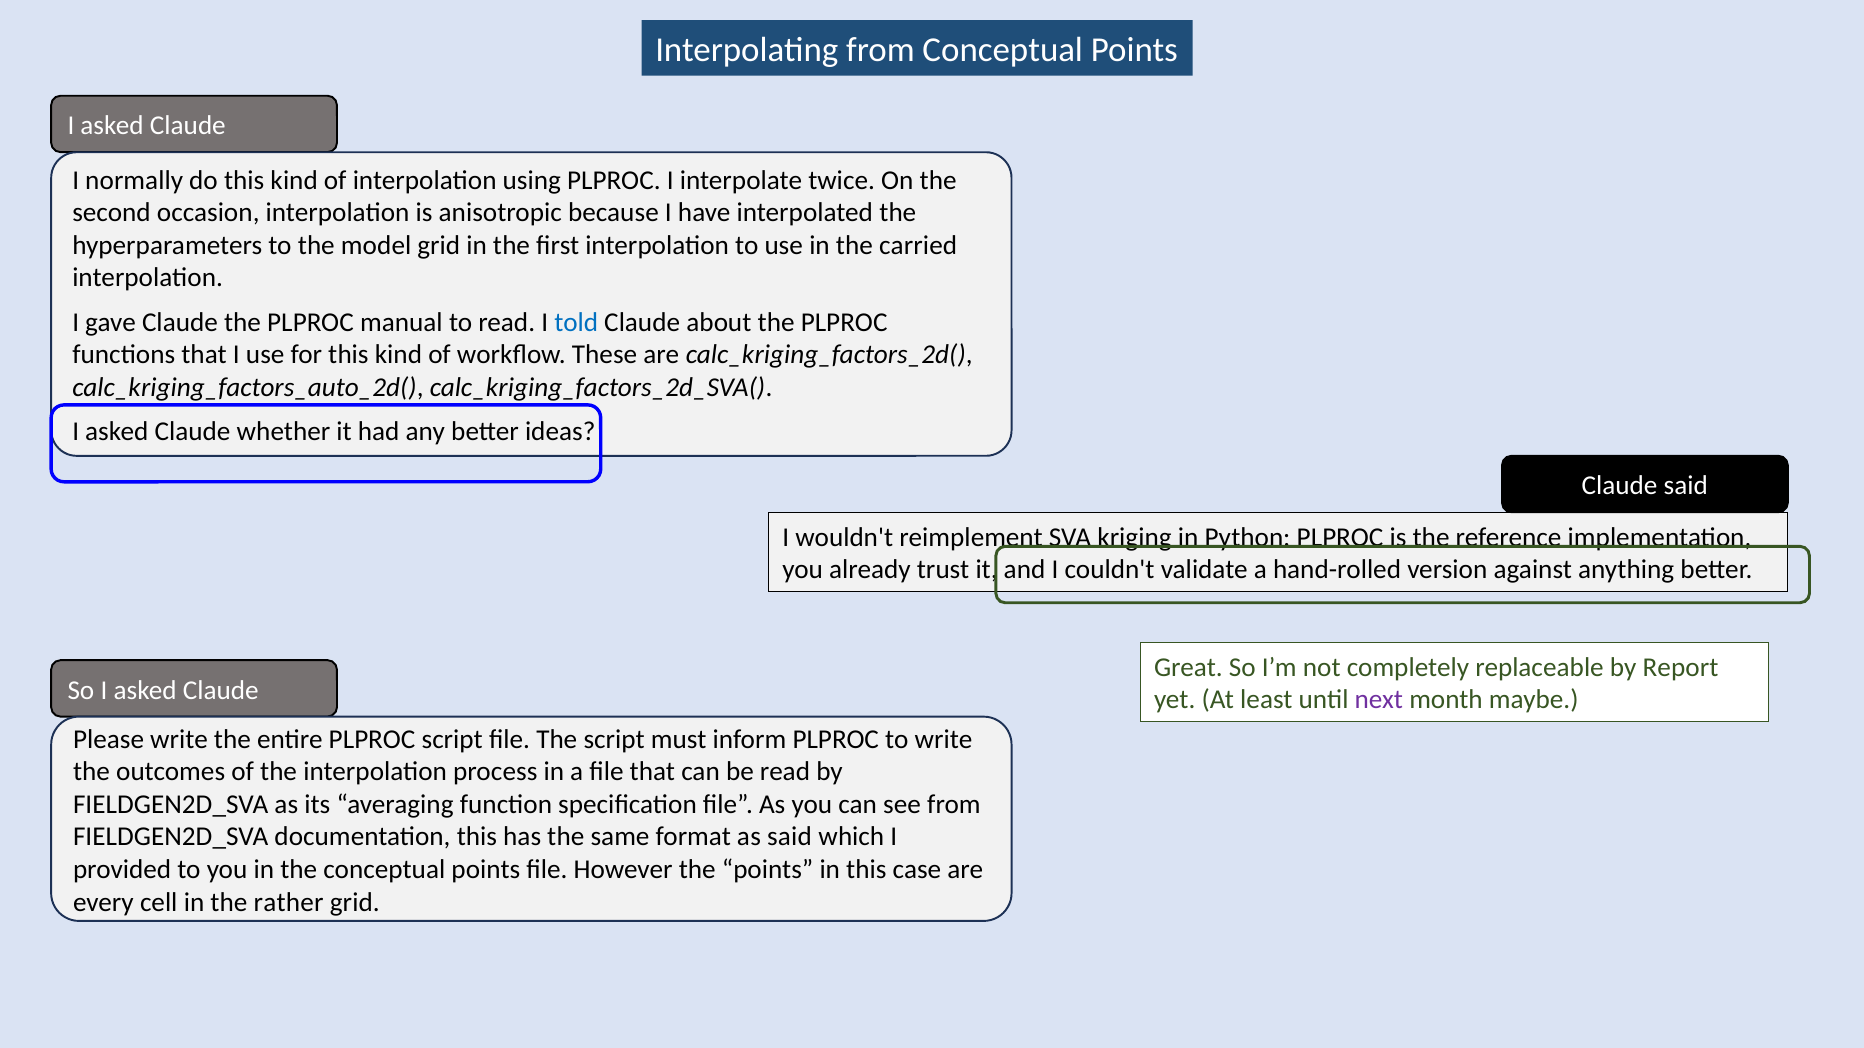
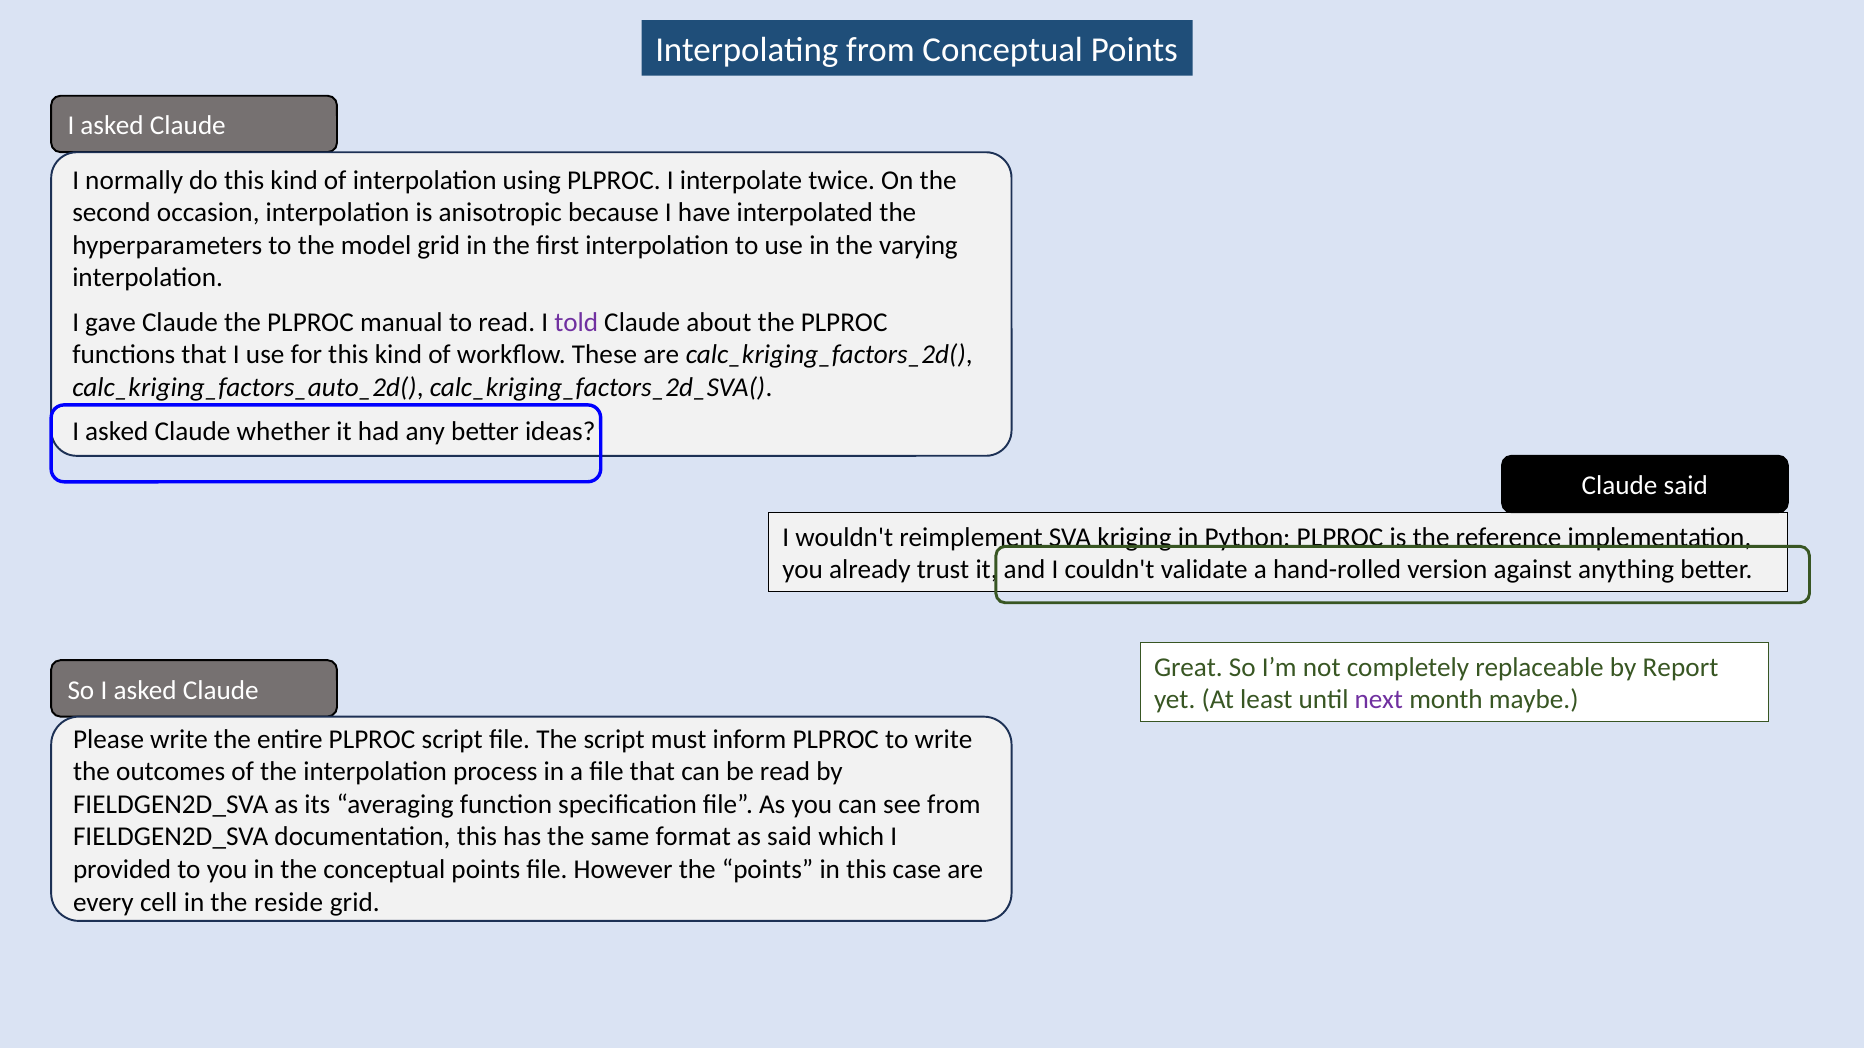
carried: carried -> varying
told colour: blue -> purple
rather: rather -> reside
